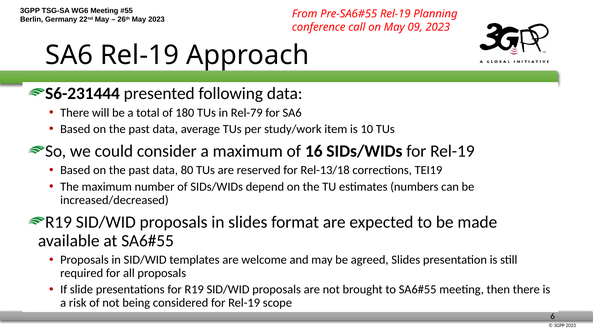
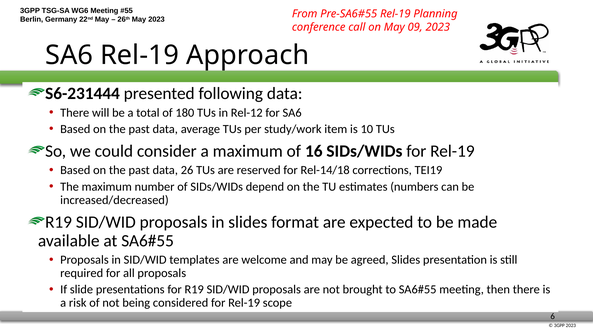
Rel-79: Rel-79 -> Rel-12
80: 80 -> 26
Rel-13/18: Rel-13/18 -> Rel-14/18
